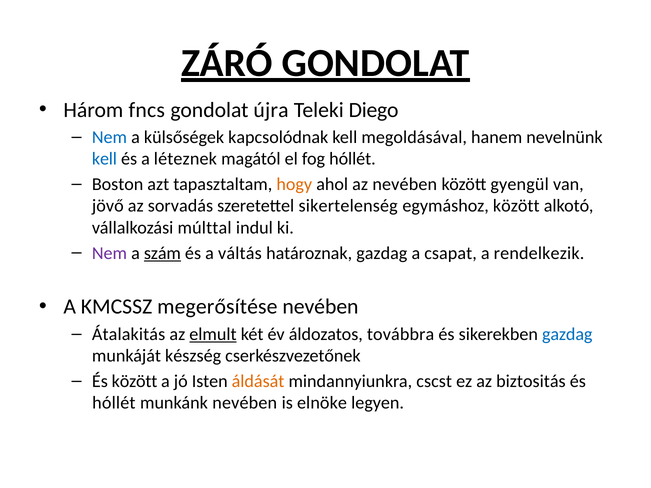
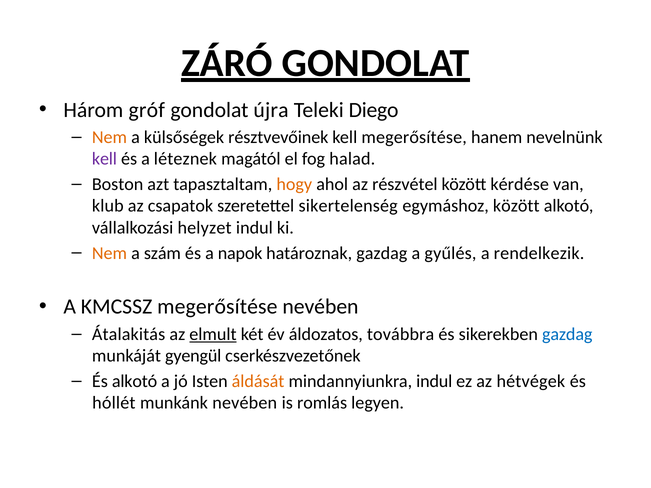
fncs: fncs -> gróf
Nem at (109, 137) colour: blue -> orange
kapcsolódnak: kapcsolódnak -> résztvevőinek
kell megoldásával: megoldásával -> megerősítése
kell at (104, 159) colour: blue -> purple
fog hóllét: hóllét -> halad
az nevében: nevében -> részvétel
gyengül: gyengül -> kérdése
jövő: jövő -> klub
sorvadás: sorvadás -> csapatok
múlttal: múlttal -> helyzet
Nem at (109, 253) colour: purple -> orange
szám underline: present -> none
váltás: váltás -> napok
csapat: csapat -> gyűlés
készség: készség -> gyengül
És között: között -> alkotó
mindannyiunkra cscst: cscst -> indul
biztositás: biztositás -> hétvégek
elnöke: elnöke -> romlás
